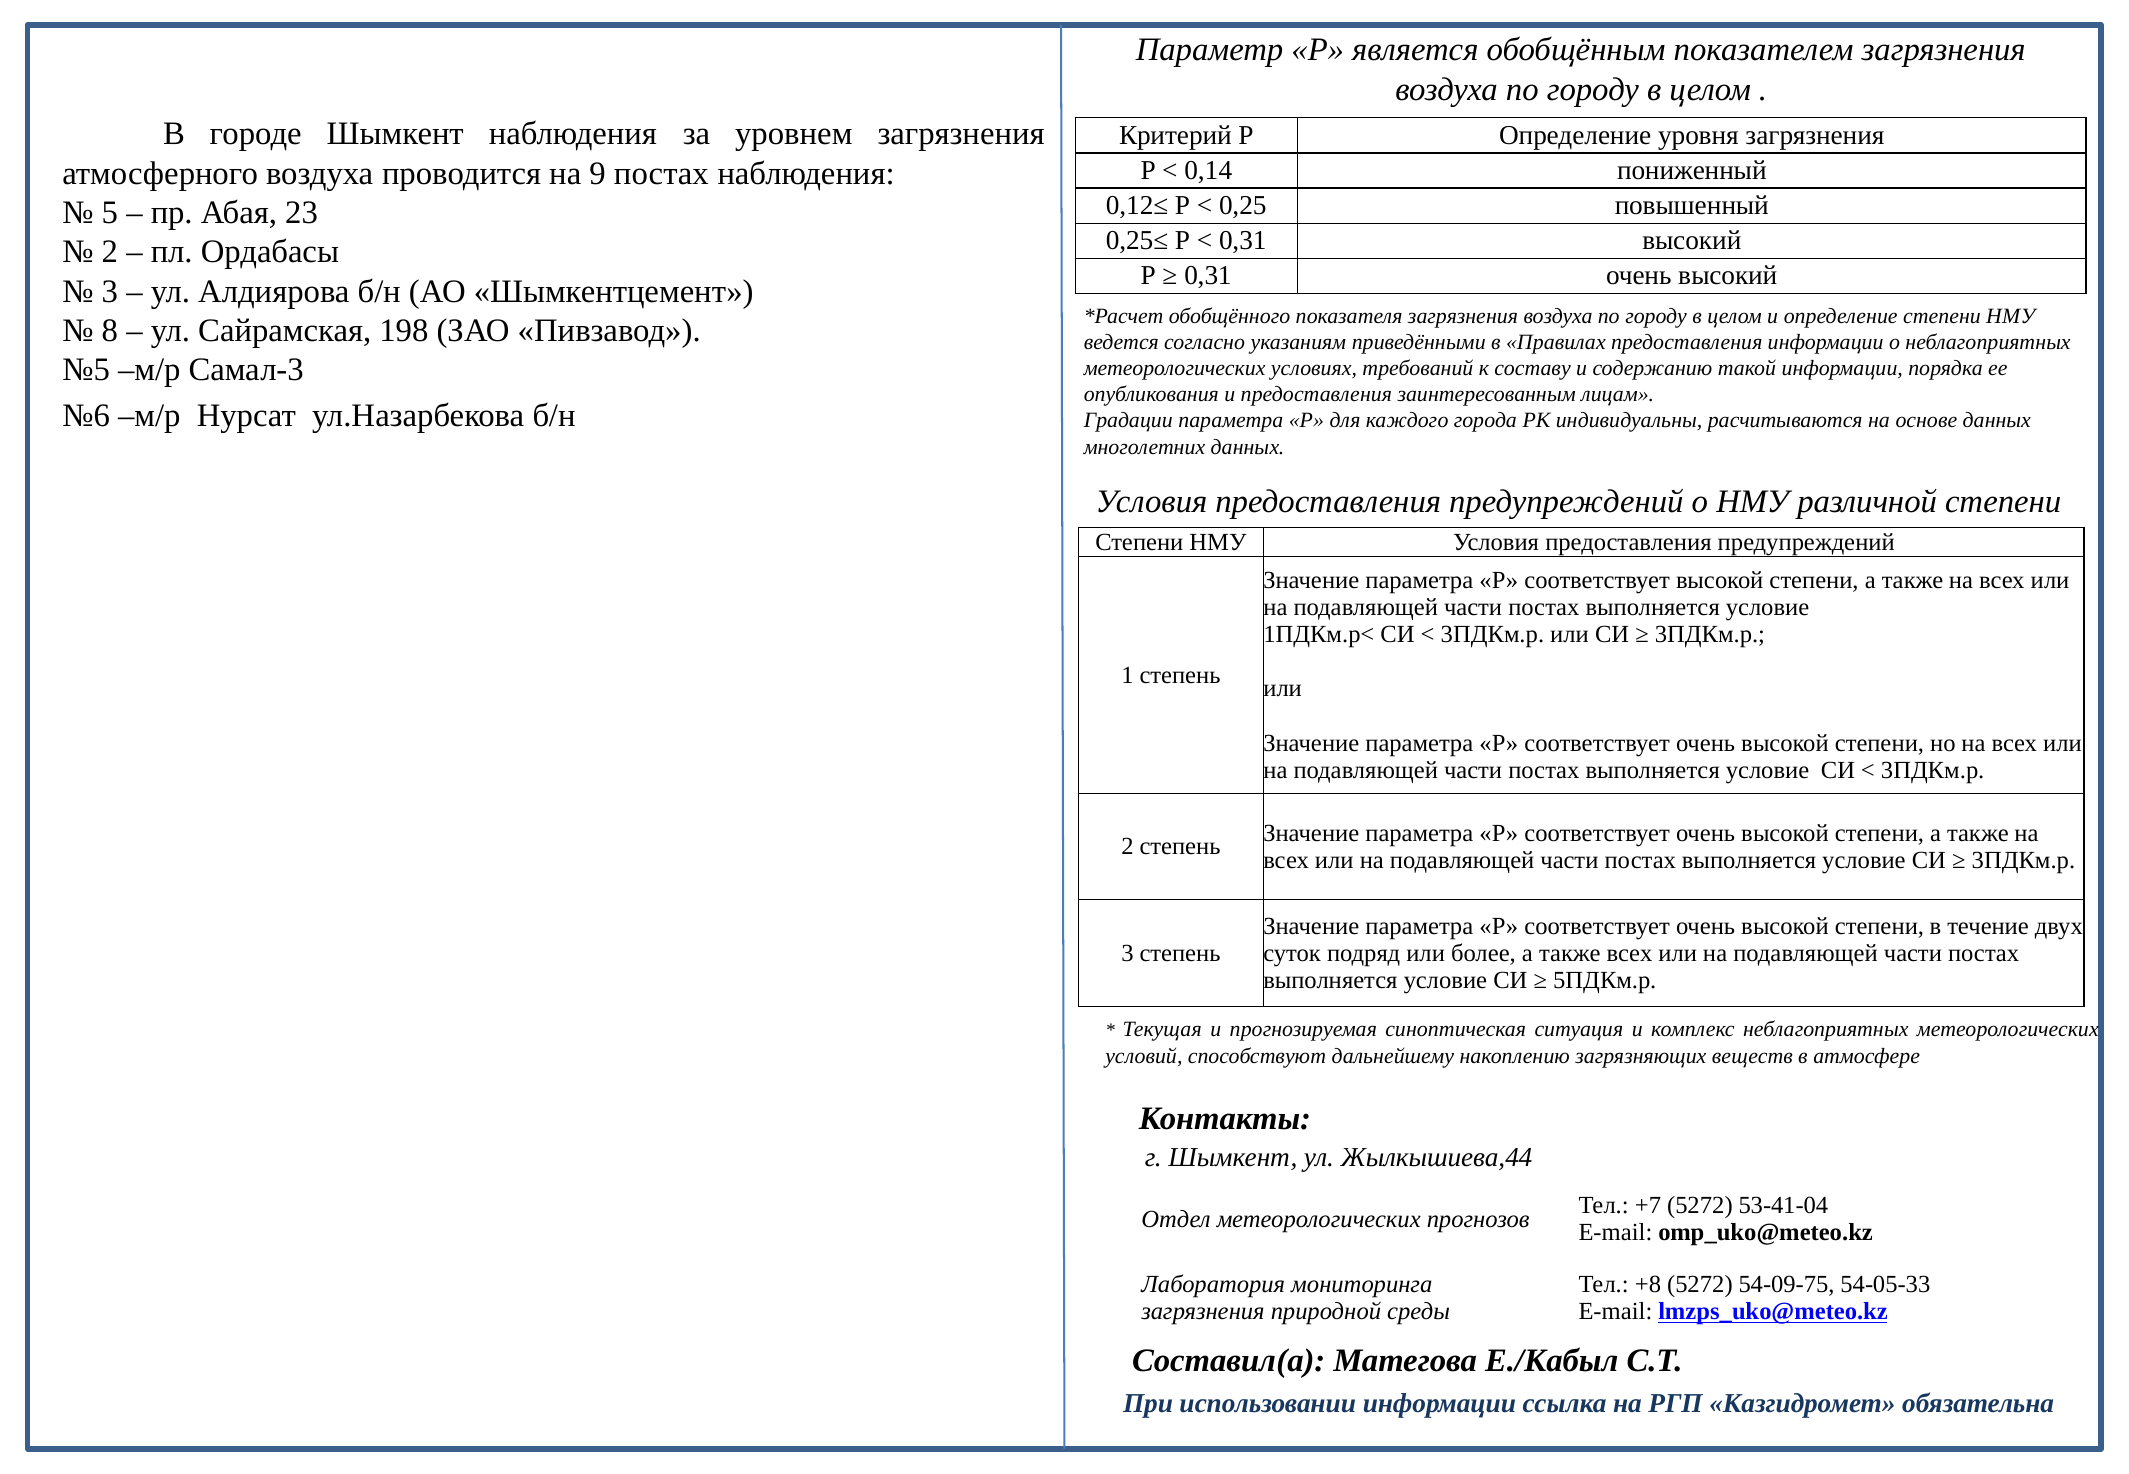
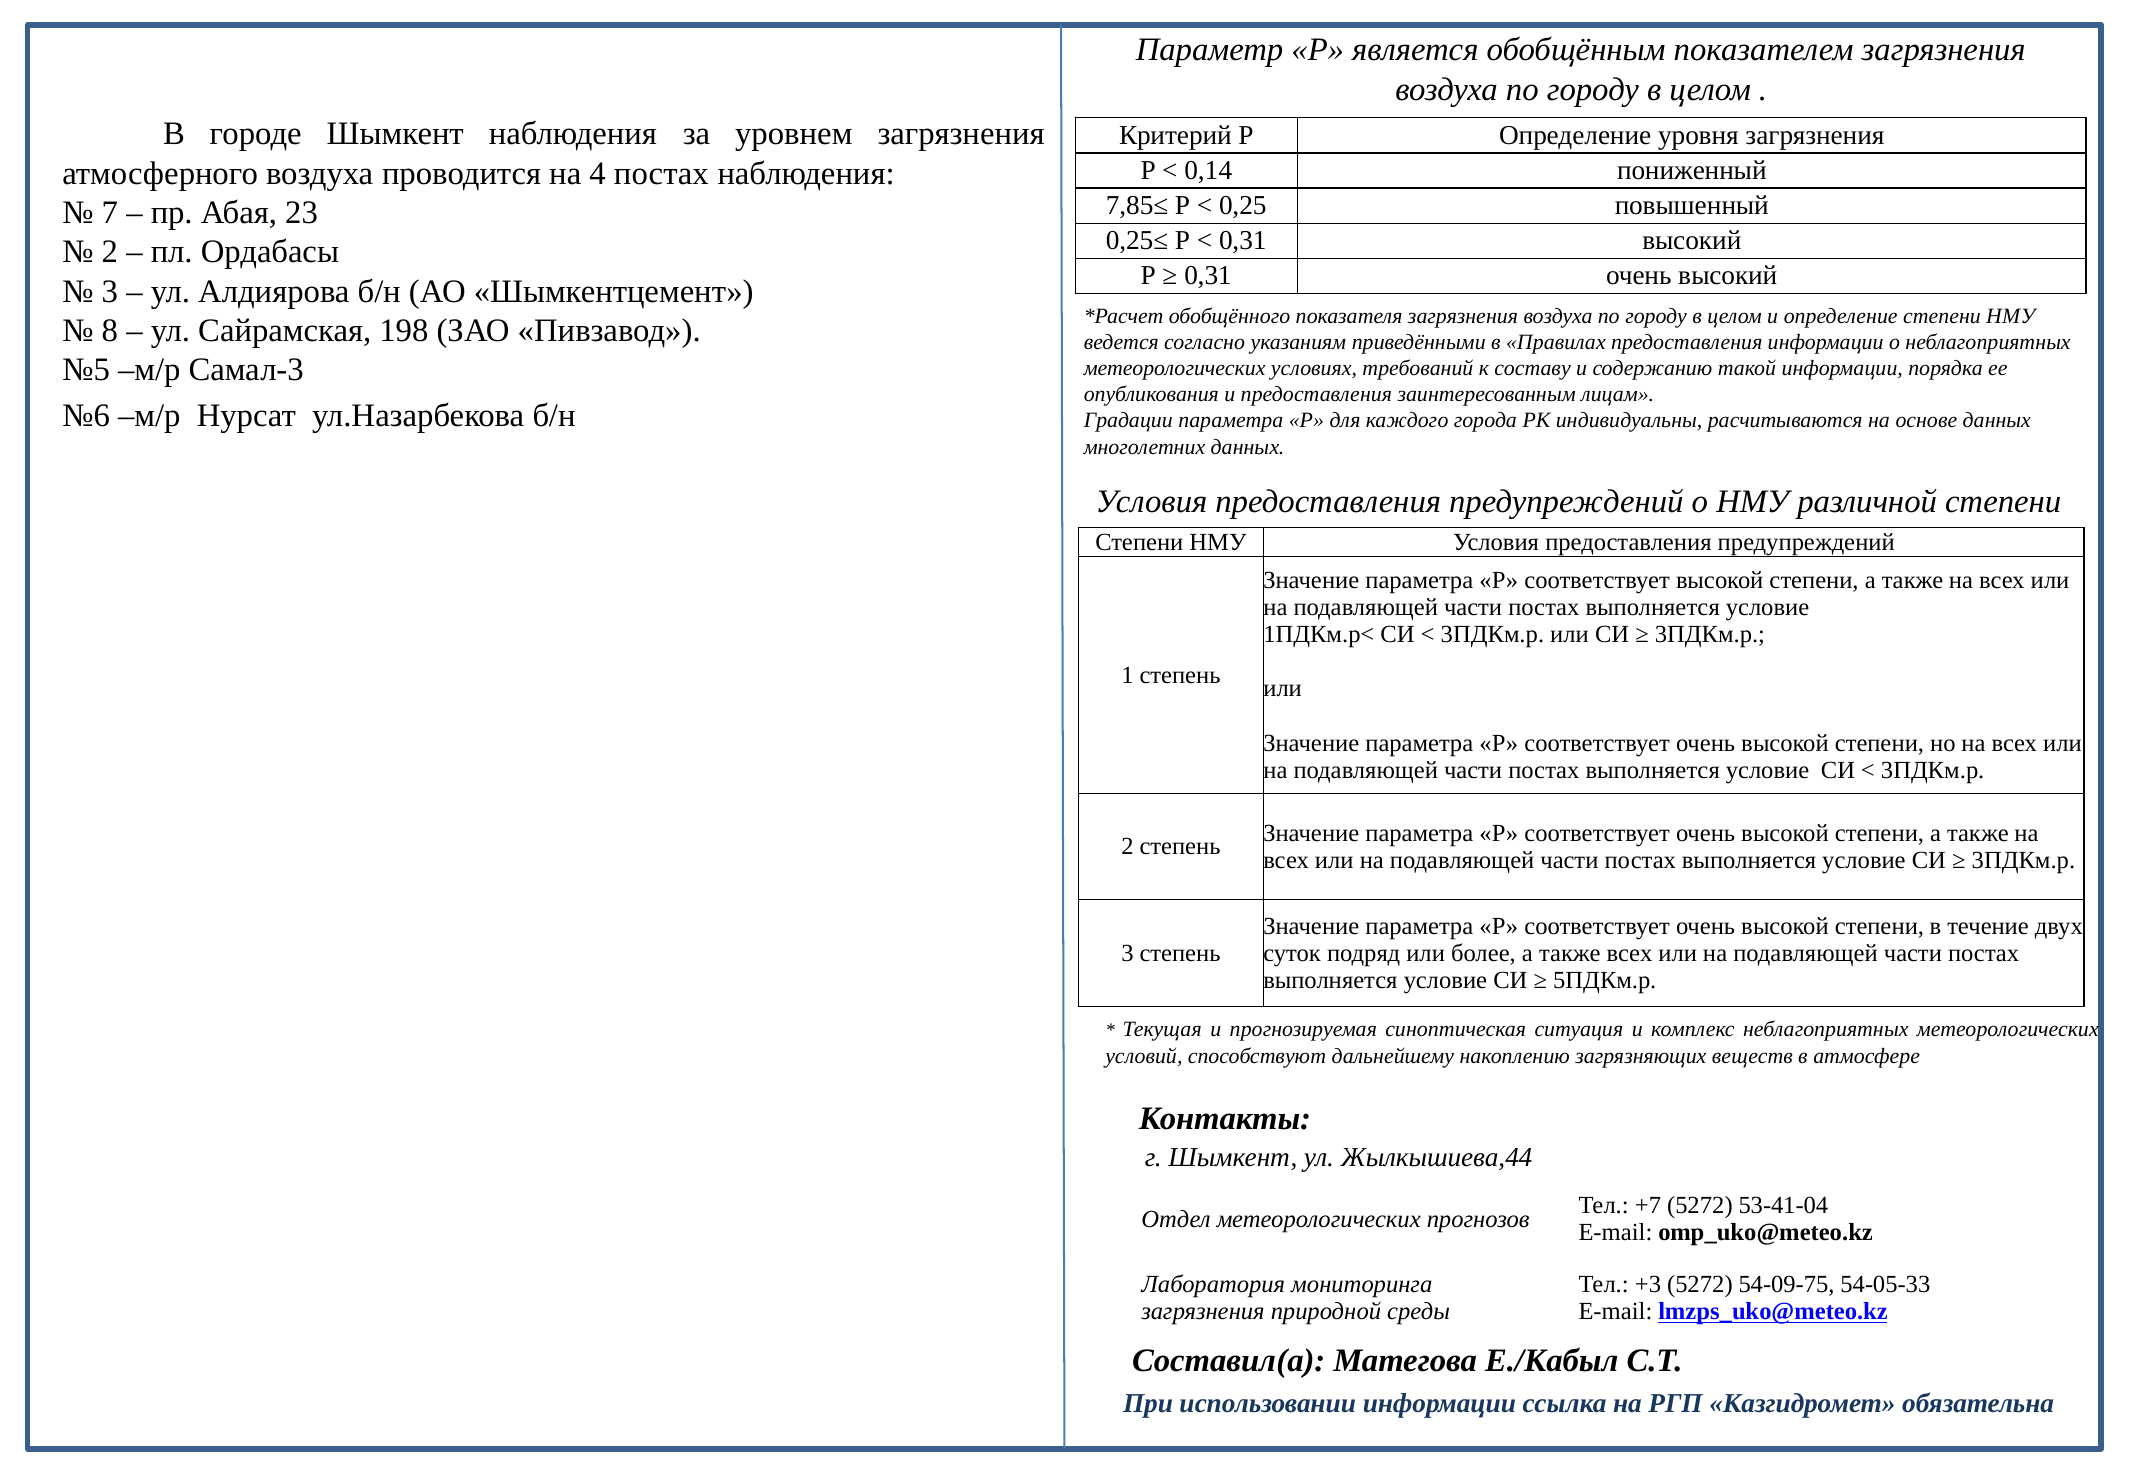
9: 9 -> 4
0,12≤: 0,12≤ -> 7,85≤
5: 5 -> 7
+8: +8 -> +3
